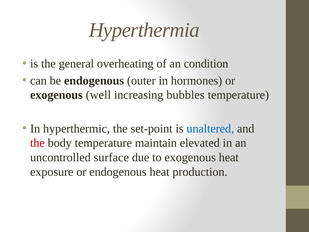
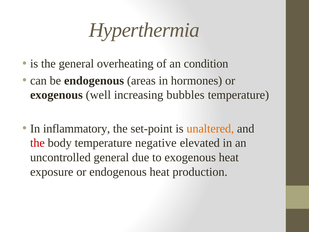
outer: outer -> areas
hyperthermic: hyperthermic -> inflammatory
unaltered colour: blue -> orange
maintain: maintain -> negative
uncontrolled surface: surface -> general
